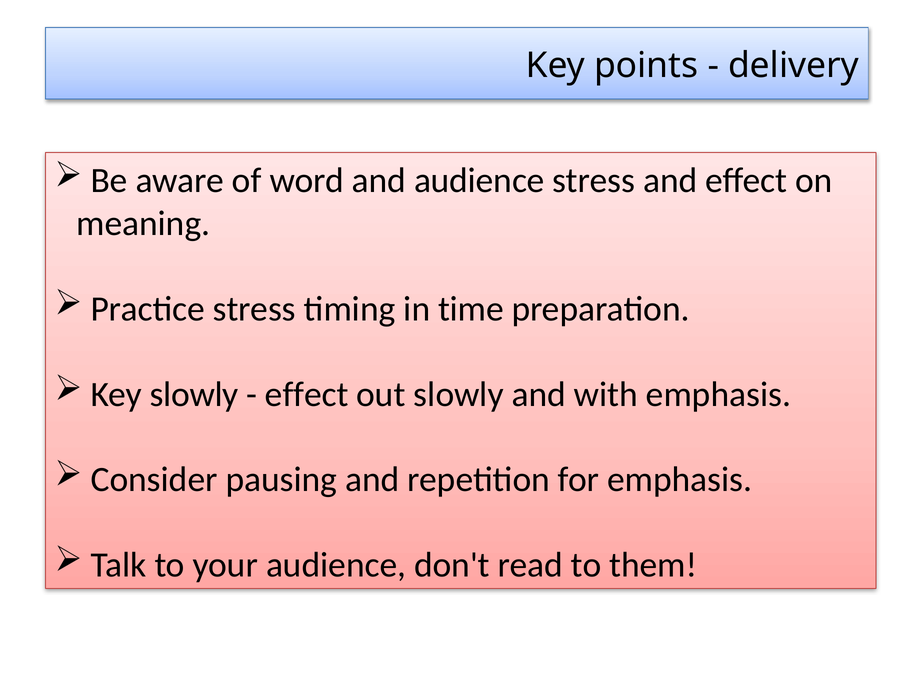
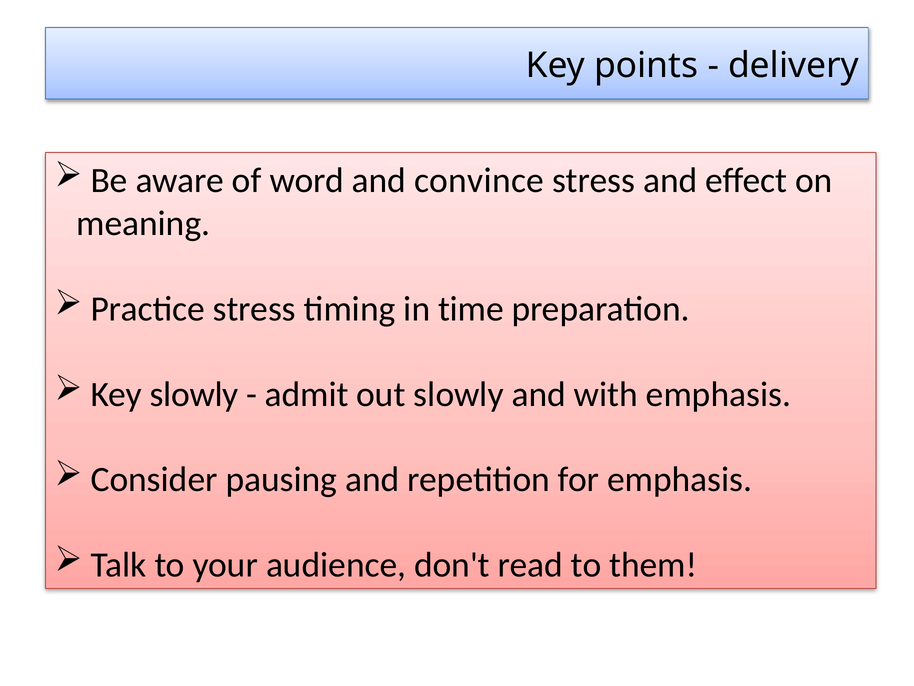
and audience: audience -> convince
effect at (307, 394): effect -> admit
